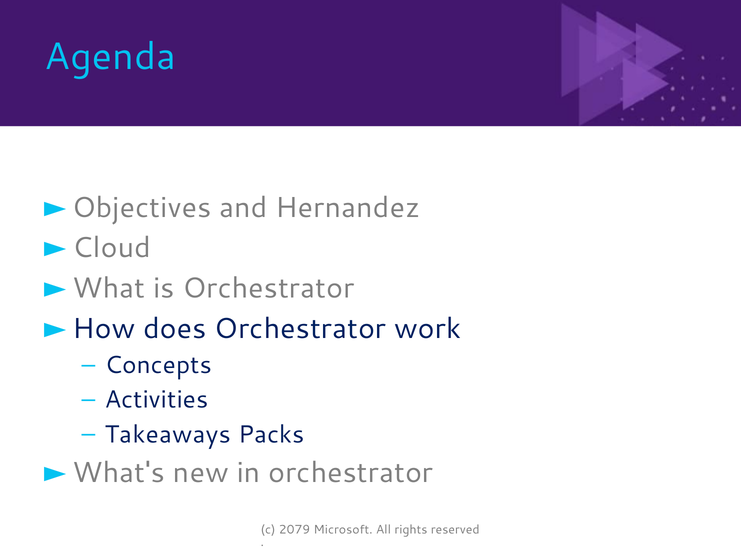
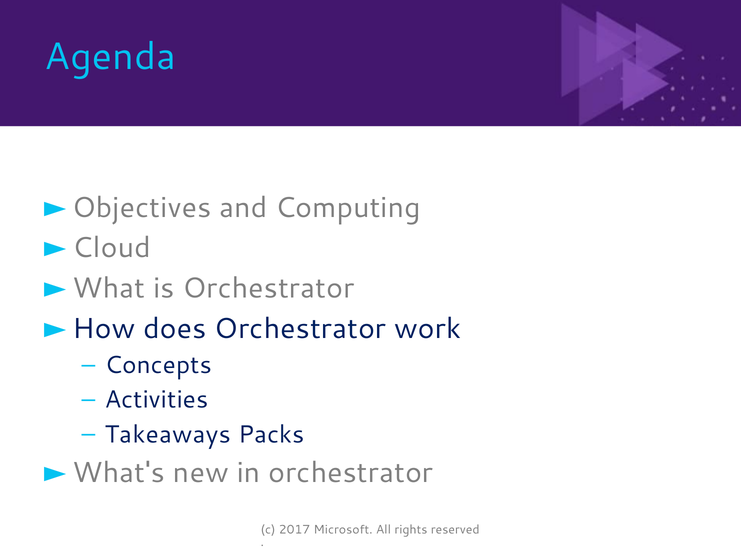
Hernandez: Hernandez -> Computing
2079: 2079 -> 2017
